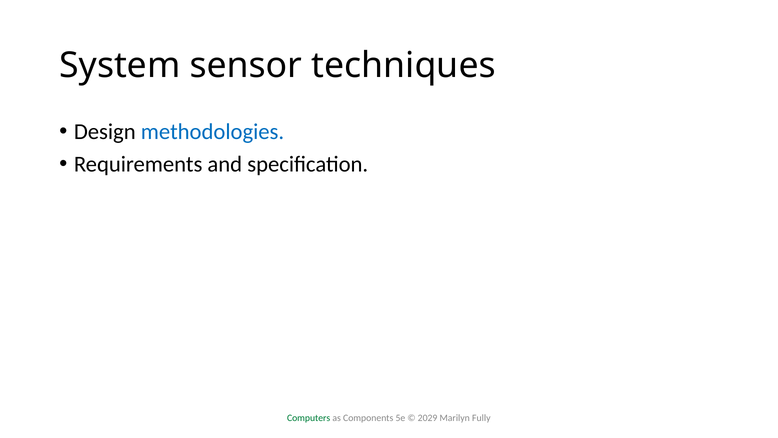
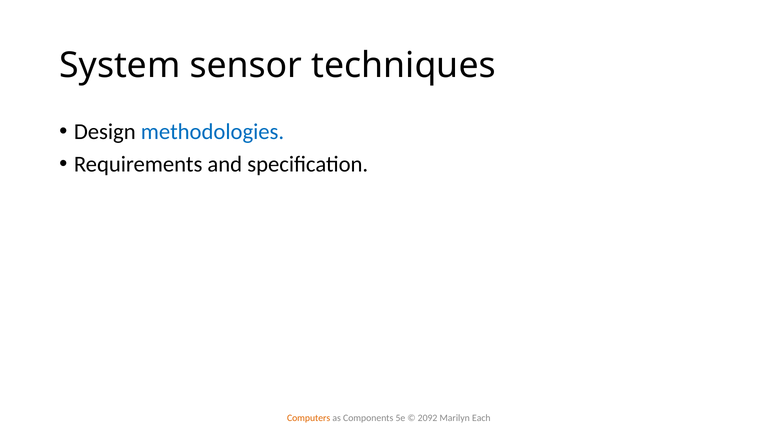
Computers colour: green -> orange
2029: 2029 -> 2092
Fully: Fully -> Each
